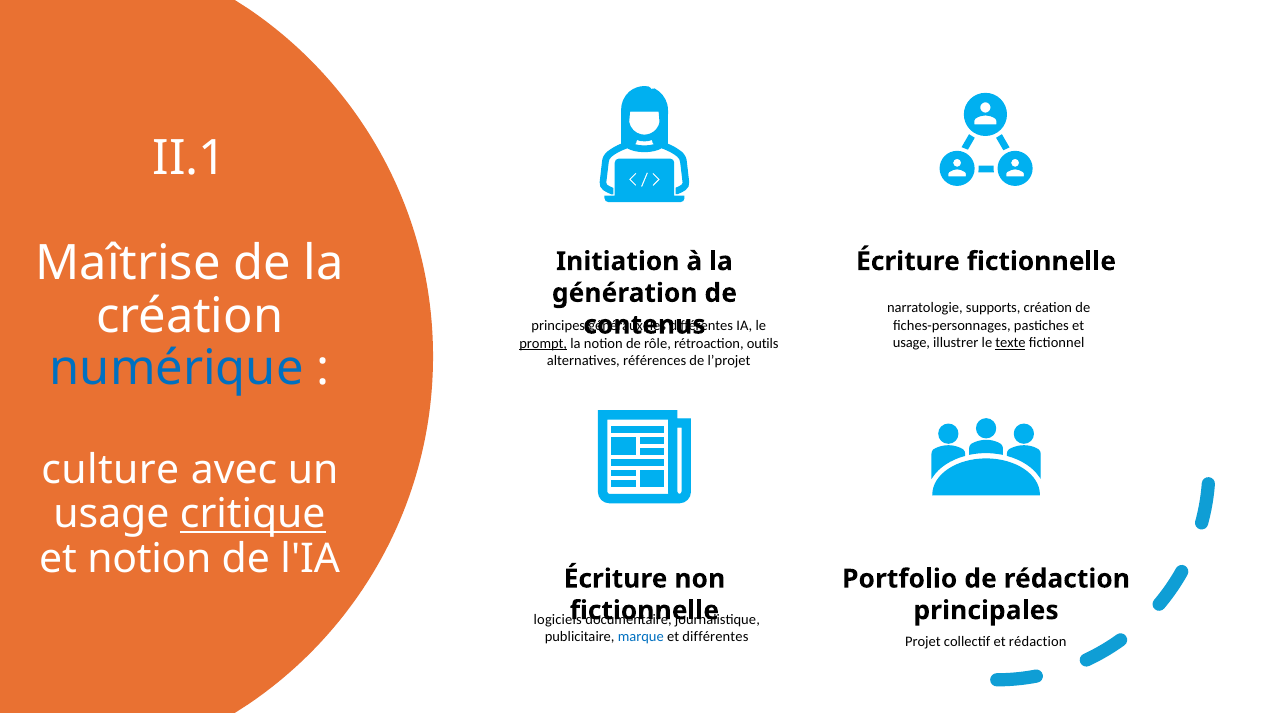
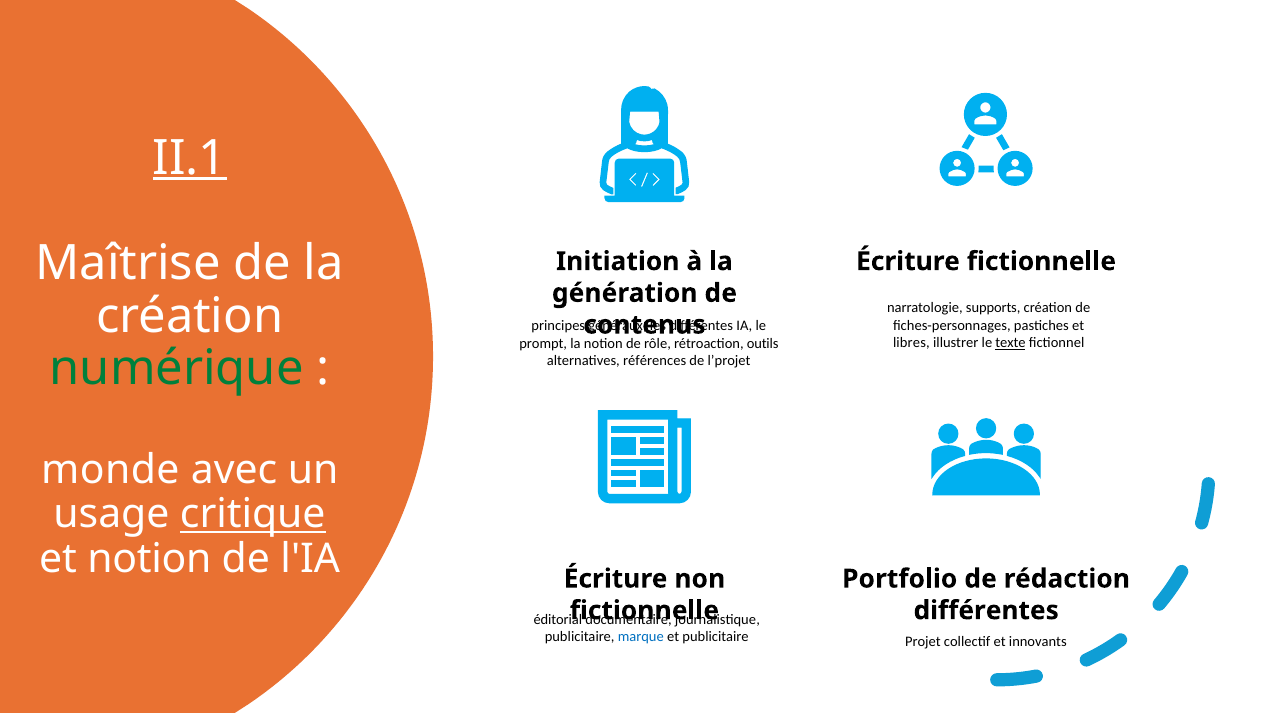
II.1 underline: none -> present
usage at (911, 343): usage -> libres
prompt underline: present -> none
numérique colour: blue -> green
culture: culture -> monde
principales at (986, 610): principales -> différentes
logiciels: logiciels -> éditorial
et différentes: différentes -> publicitaire
et rédaction: rédaction -> innovants
